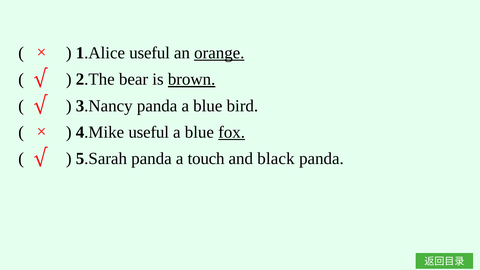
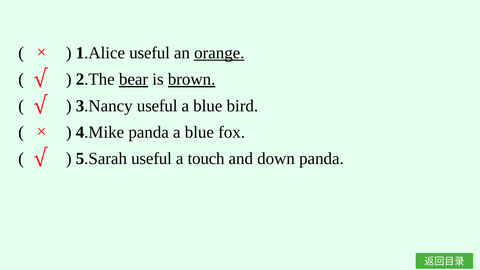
bear underline: none -> present
3.Nancy panda: panda -> useful
4.Mike useful: useful -> panda
fox underline: present -> none
5.Sarah panda: panda -> useful
black: black -> down
